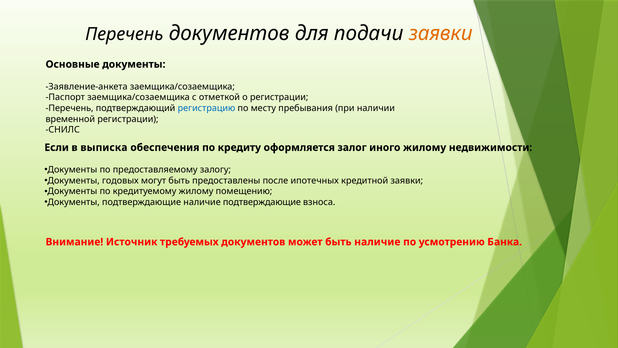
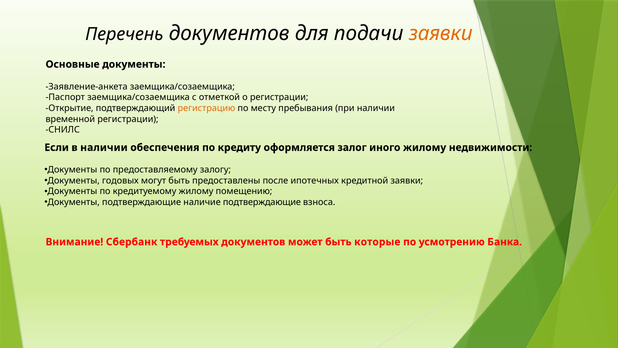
Перечень at (70, 108): Перечень -> Открытие
регистрацию colour: blue -> orange
в выписка: выписка -> наличии
Источник: Источник -> Сбербанк
быть наличие: наличие -> которые
